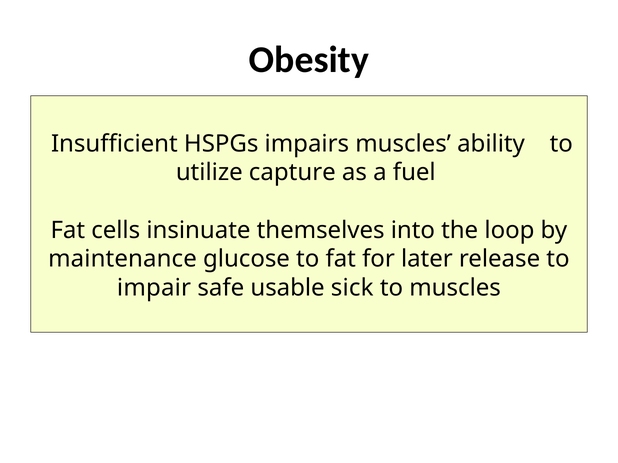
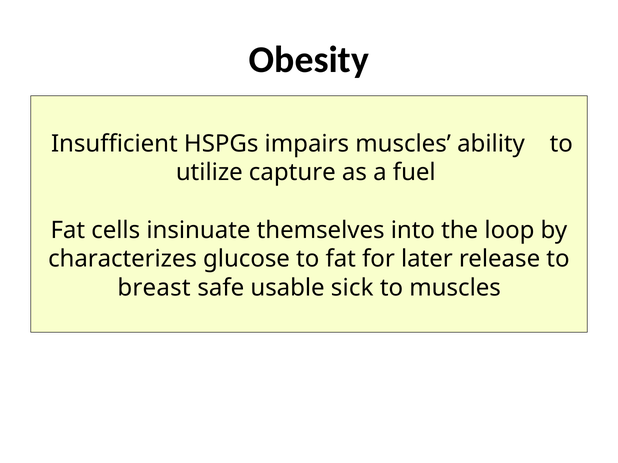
maintenance: maintenance -> characterizes
impair: impair -> breast
